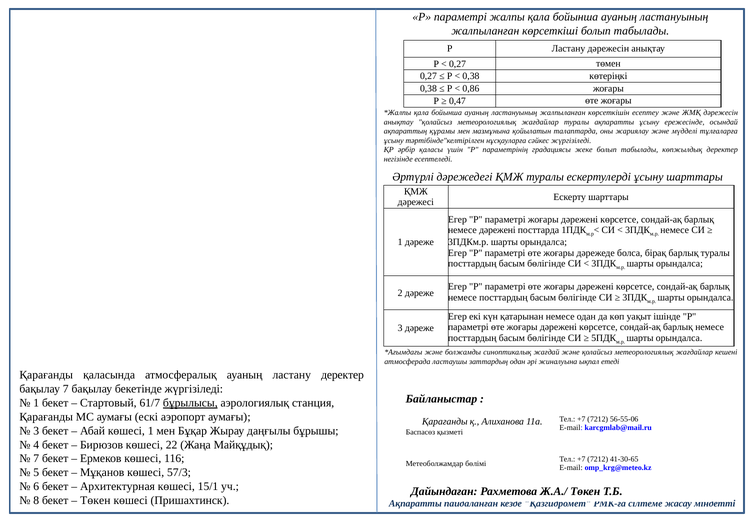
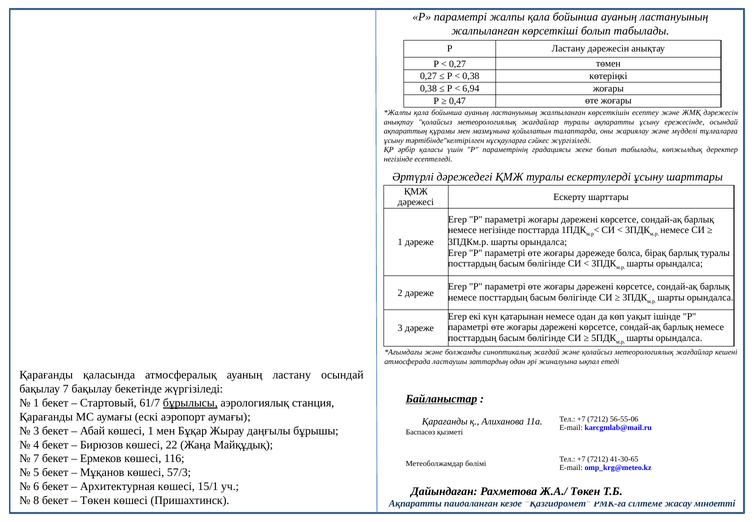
0,86: 0,86 -> 6,94
немесе дәрежені: дәрежені -> негізінде
ластану деректер: деректер -> осындай
Байланыстар underline: none -> present
